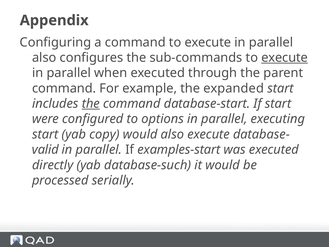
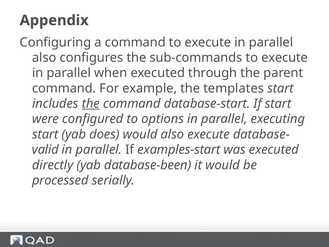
execute at (285, 58) underline: present -> none
expanded: expanded -> templates
copy: copy -> does
database-such: database-such -> database-been
